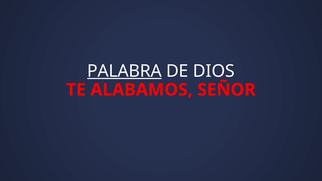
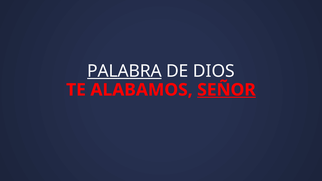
SEÑOR underline: none -> present
